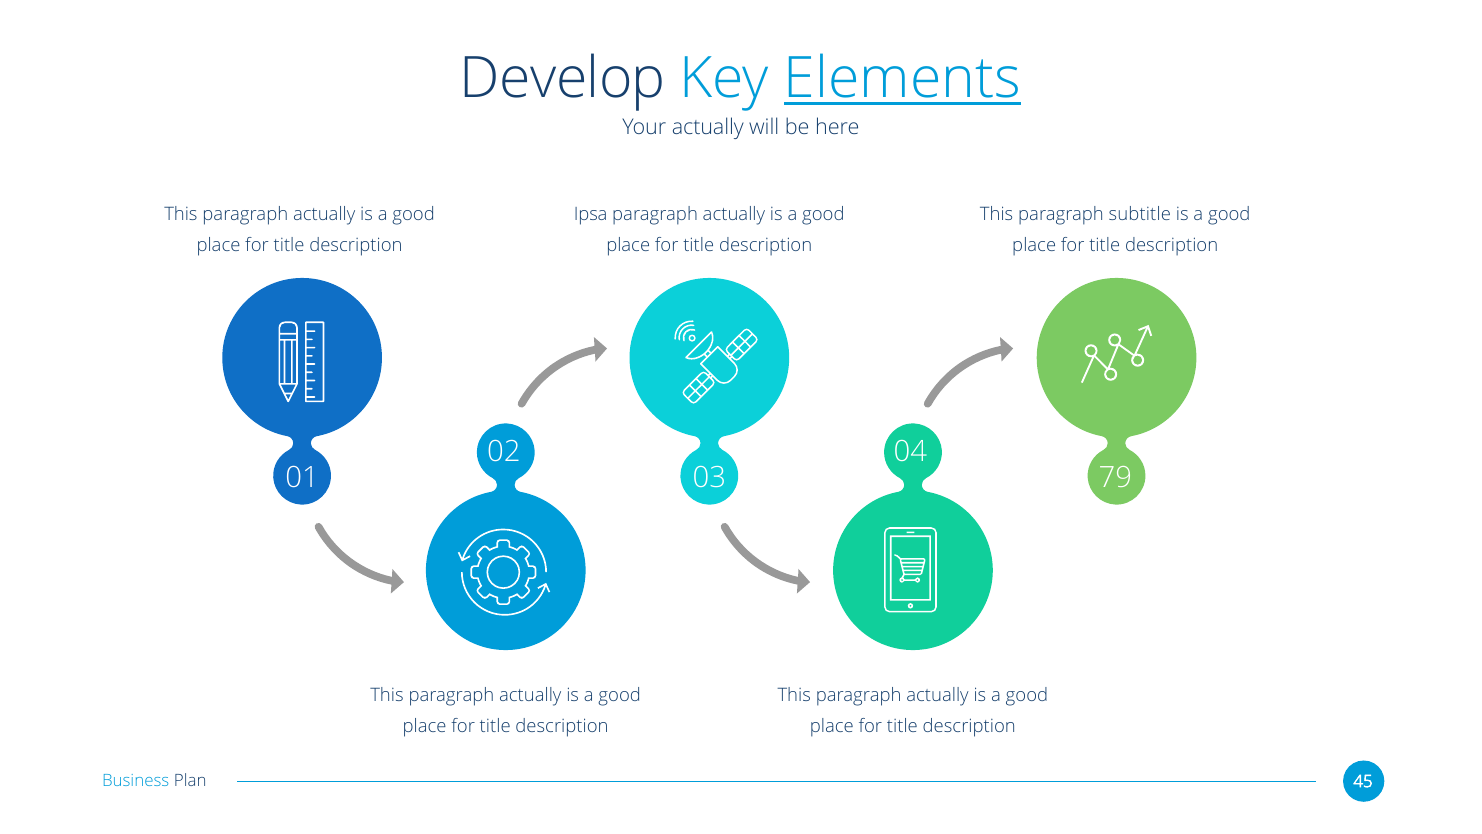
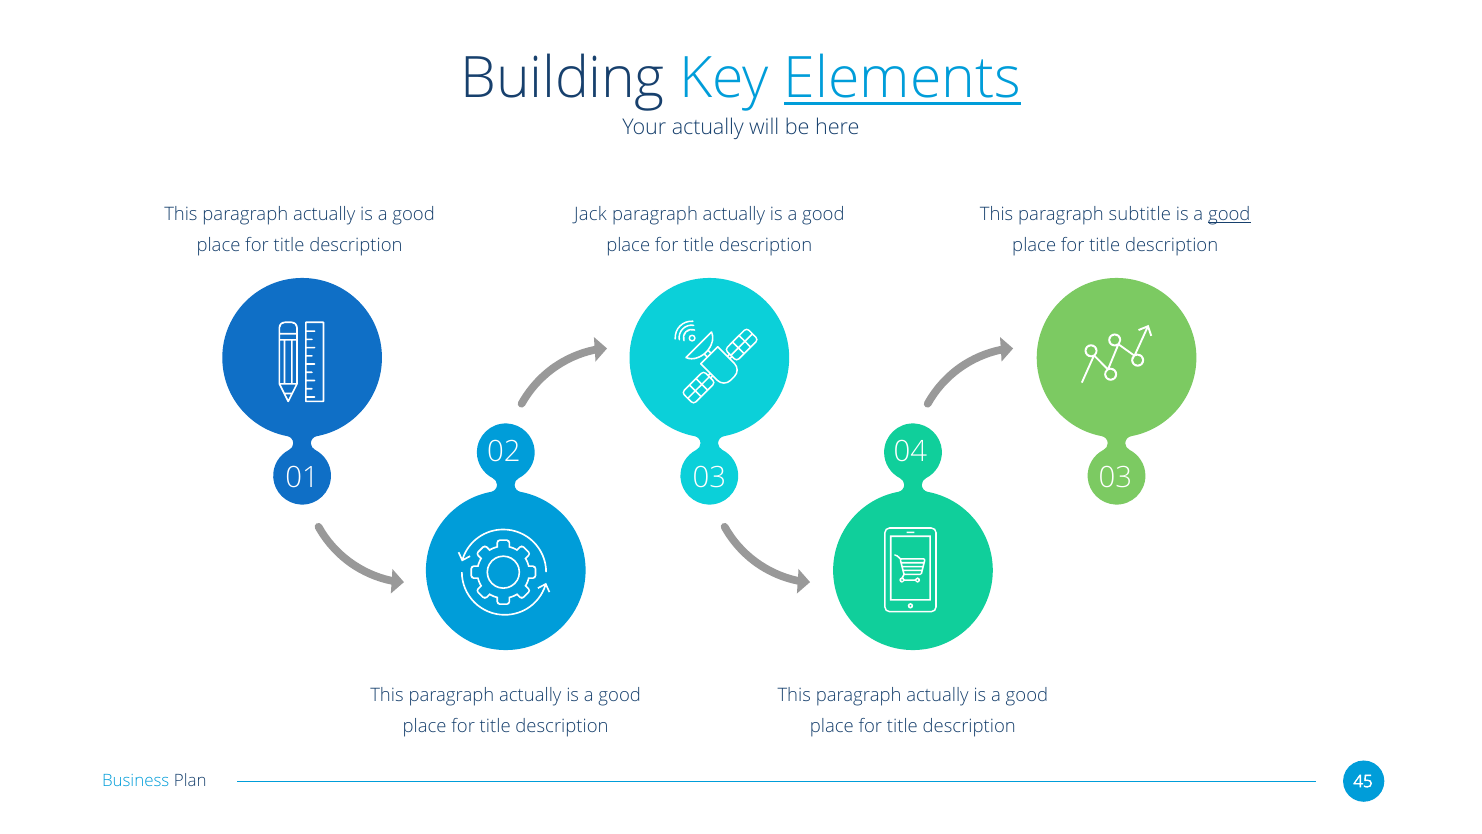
Develop: Develop -> Building
Ipsa: Ipsa -> Jack
good at (1229, 214) underline: none -> present
03 79: 79 -> 03
